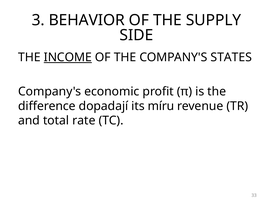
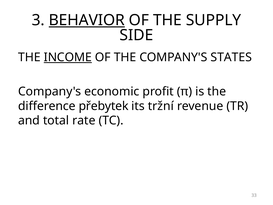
BEHAVIOR underline: none -> present
dopadají: dopadají -> přebytek
míru: míru -> tržní
